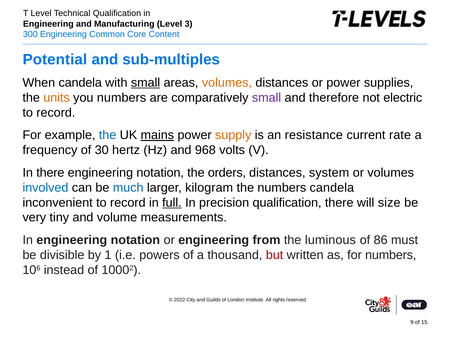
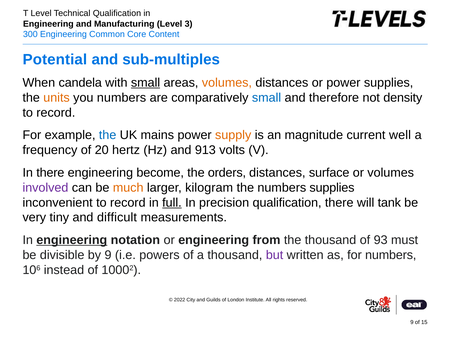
small at (267, 98) colour: purple -> blue
electric: electric -> density
mains underline: present -> none
resistance: resistance -> magnitude
rate: rate -> well
30: 30 -> 20
968: 968 -> 913
notation at (160, 173): notation -> become
system: system -> surface
involved colour: blue -> purple
much colour: blue -> orange
numbers candela: candela -> supplies
size: size -> tank
volume: volume -> difficult
engineering at (72, 240) underline: none -> present
the luminous: luminous -> thousand
86: 86 -> 93
by 1: 1 -> 9
but colour: red -> purple
